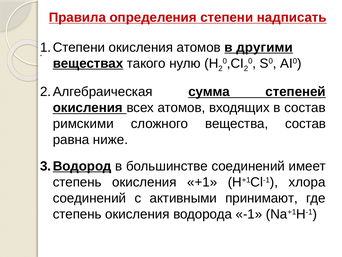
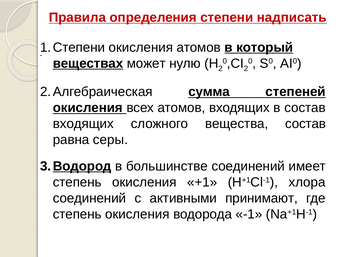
другими: другими -> который
такого: такого -> может
римскими at (83, 124): римскими -> входящих
ниже: ниже -> серы
